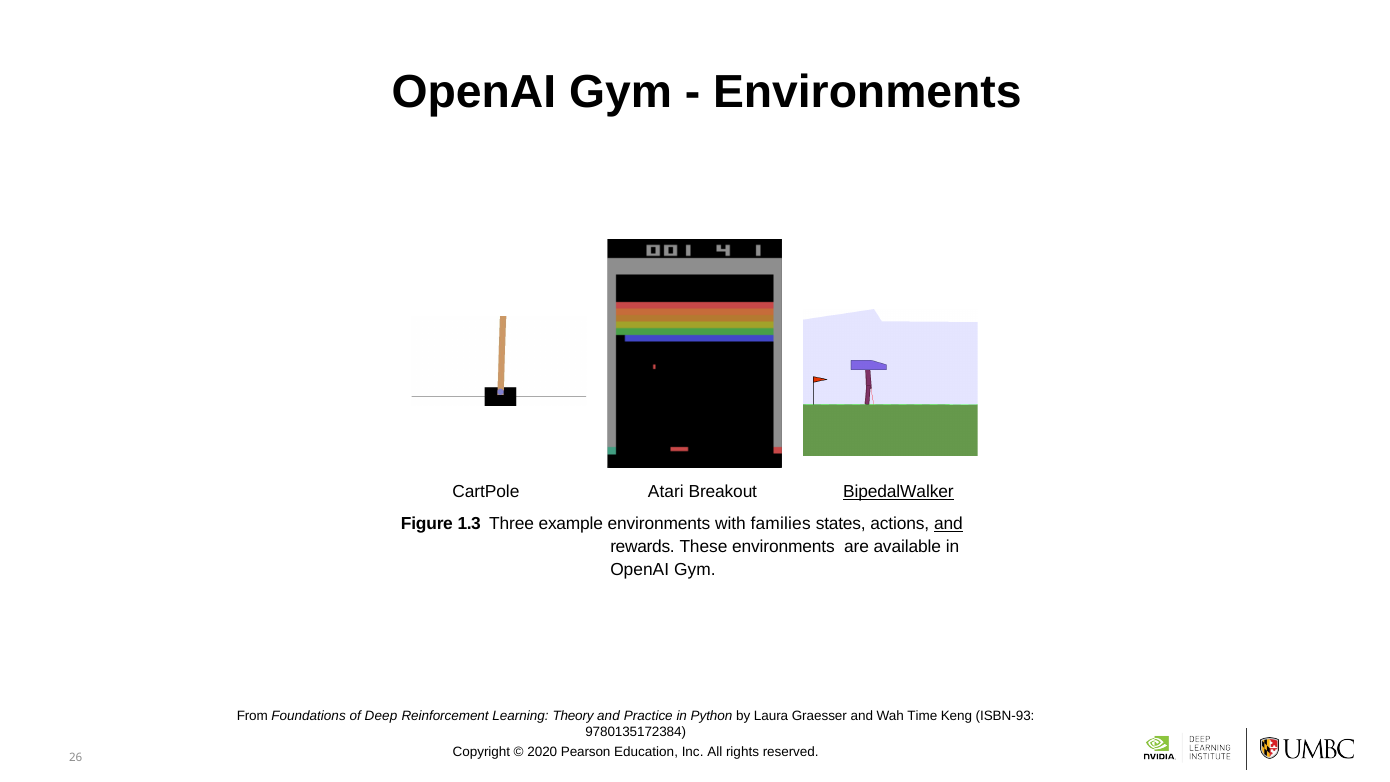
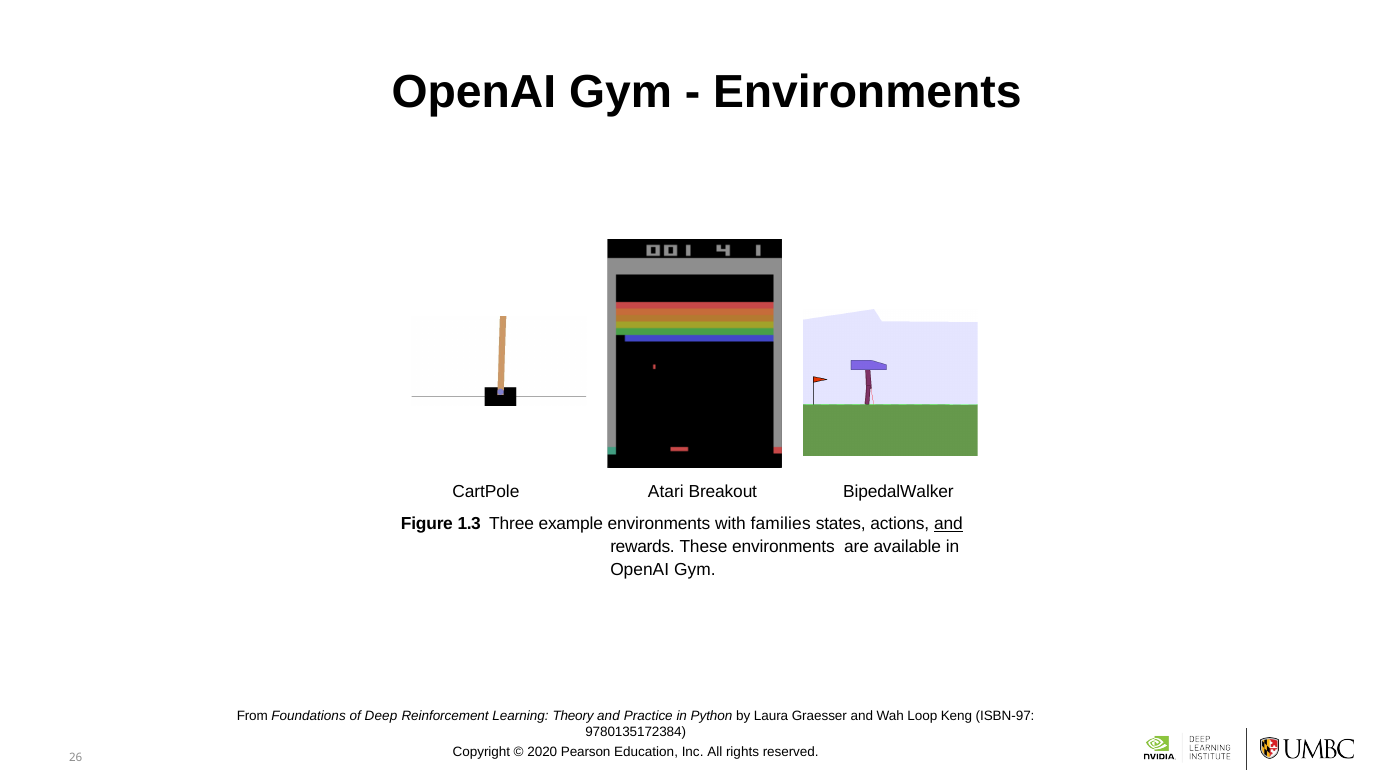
BipedalWalker underline: present -> none
Time: Time -> Loop
ISBN-93: ISBN-93 -> ISBN-97
